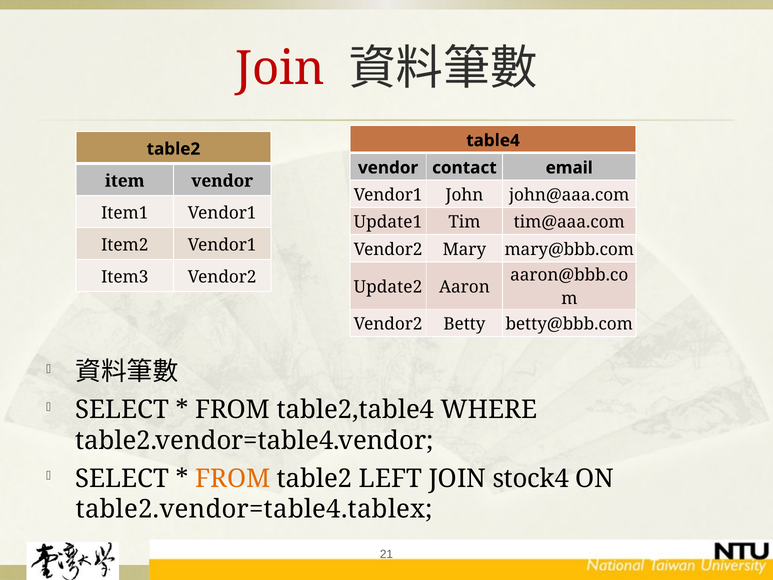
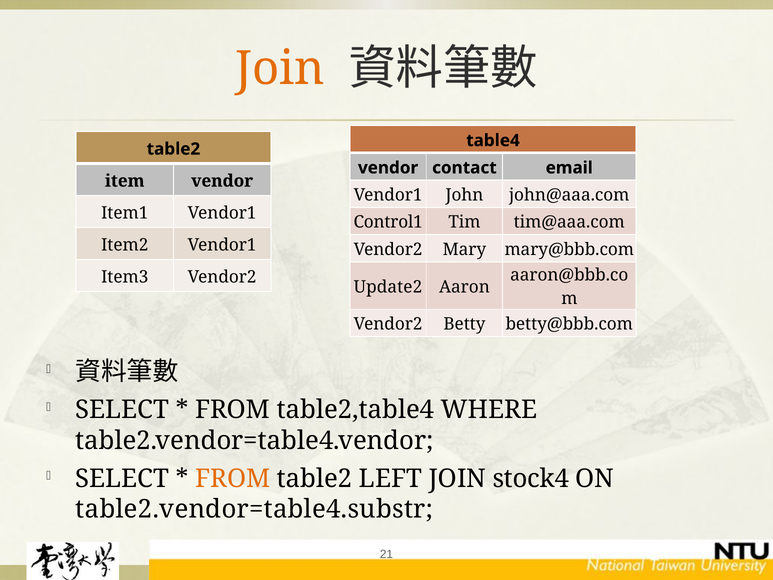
Join at (280, 69) colour: red -> orange
Update1: Update1 -> Control1
table2.vendor=table4.tablex: table2.vendor=table4.tablex -> table2.vendor=table4.substr
